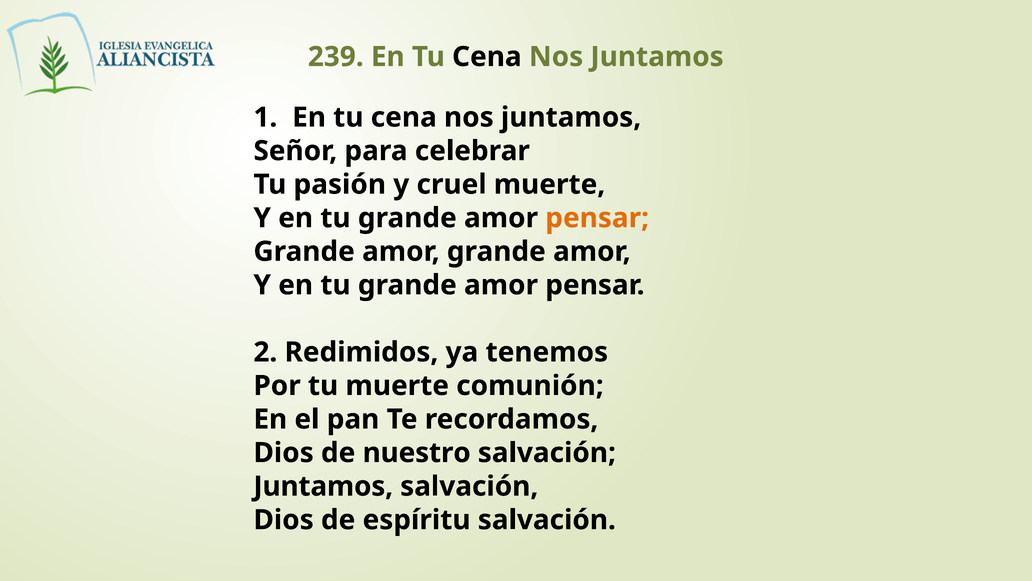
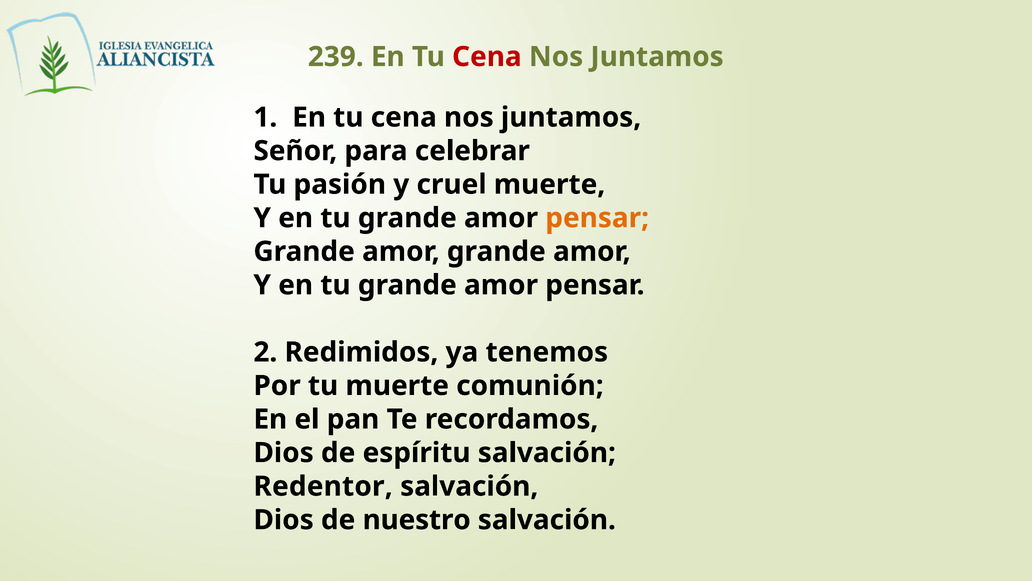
Cena at (487, 57) colour: black -> red
nuestro: nuestro -> espíritu
Juntamos at (323, 486): Juntamos -> Redentor
espíritu: espíritu -> nuestro
